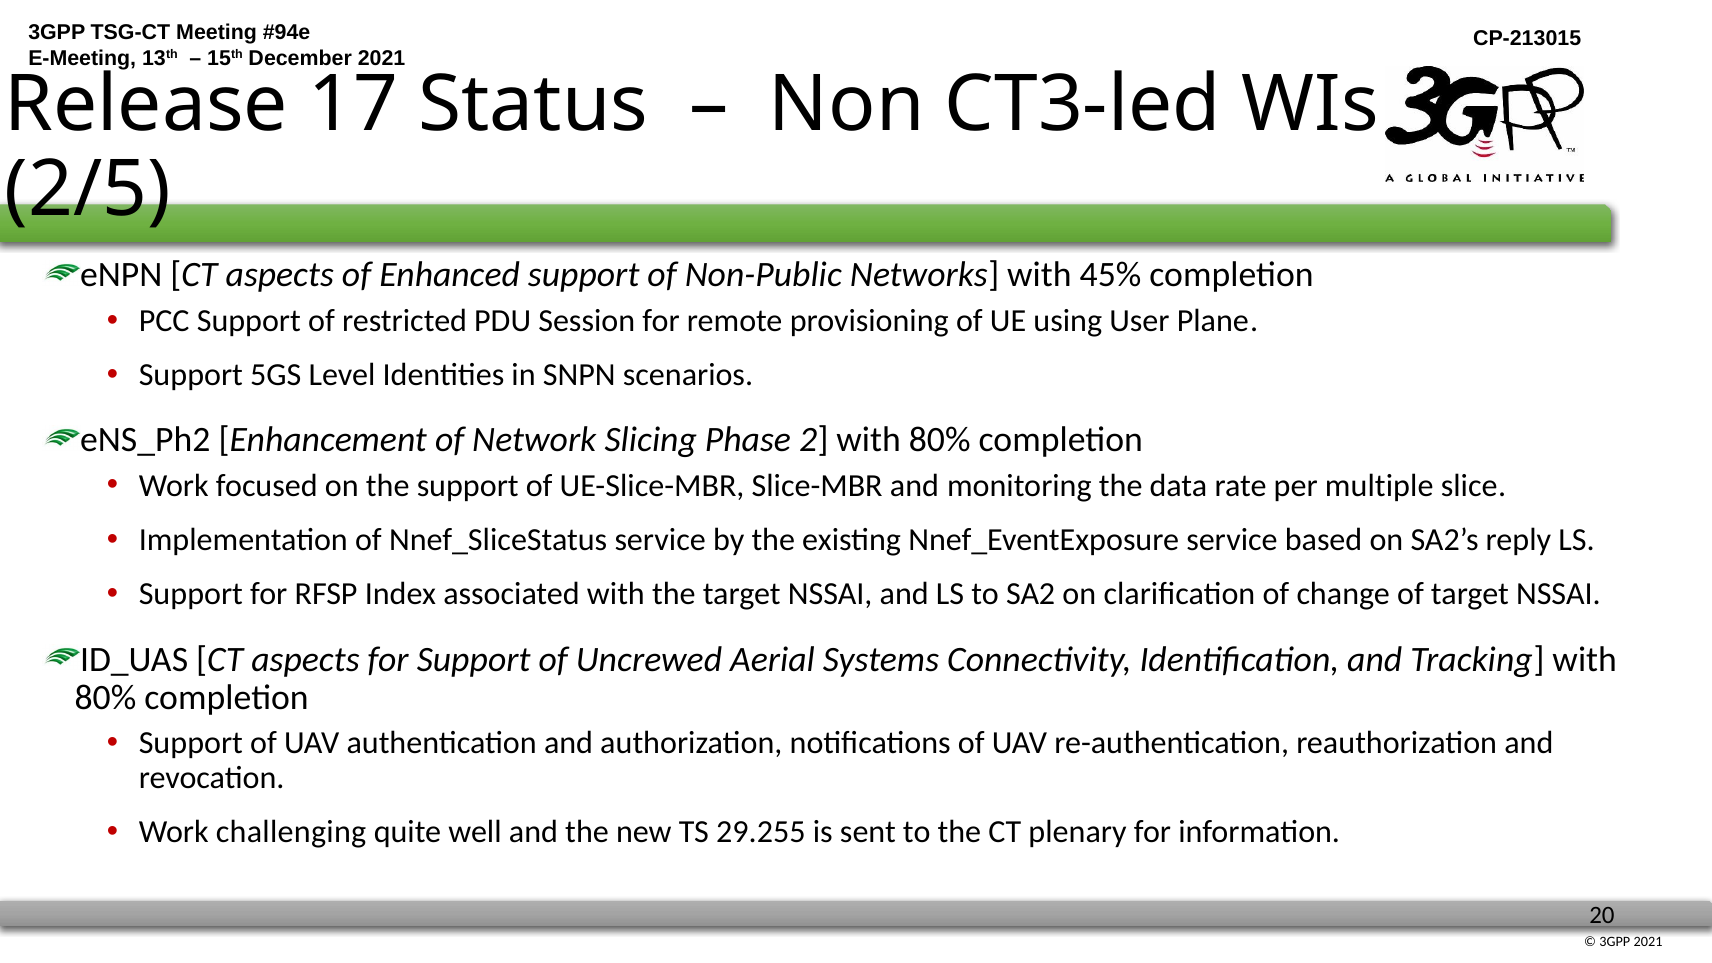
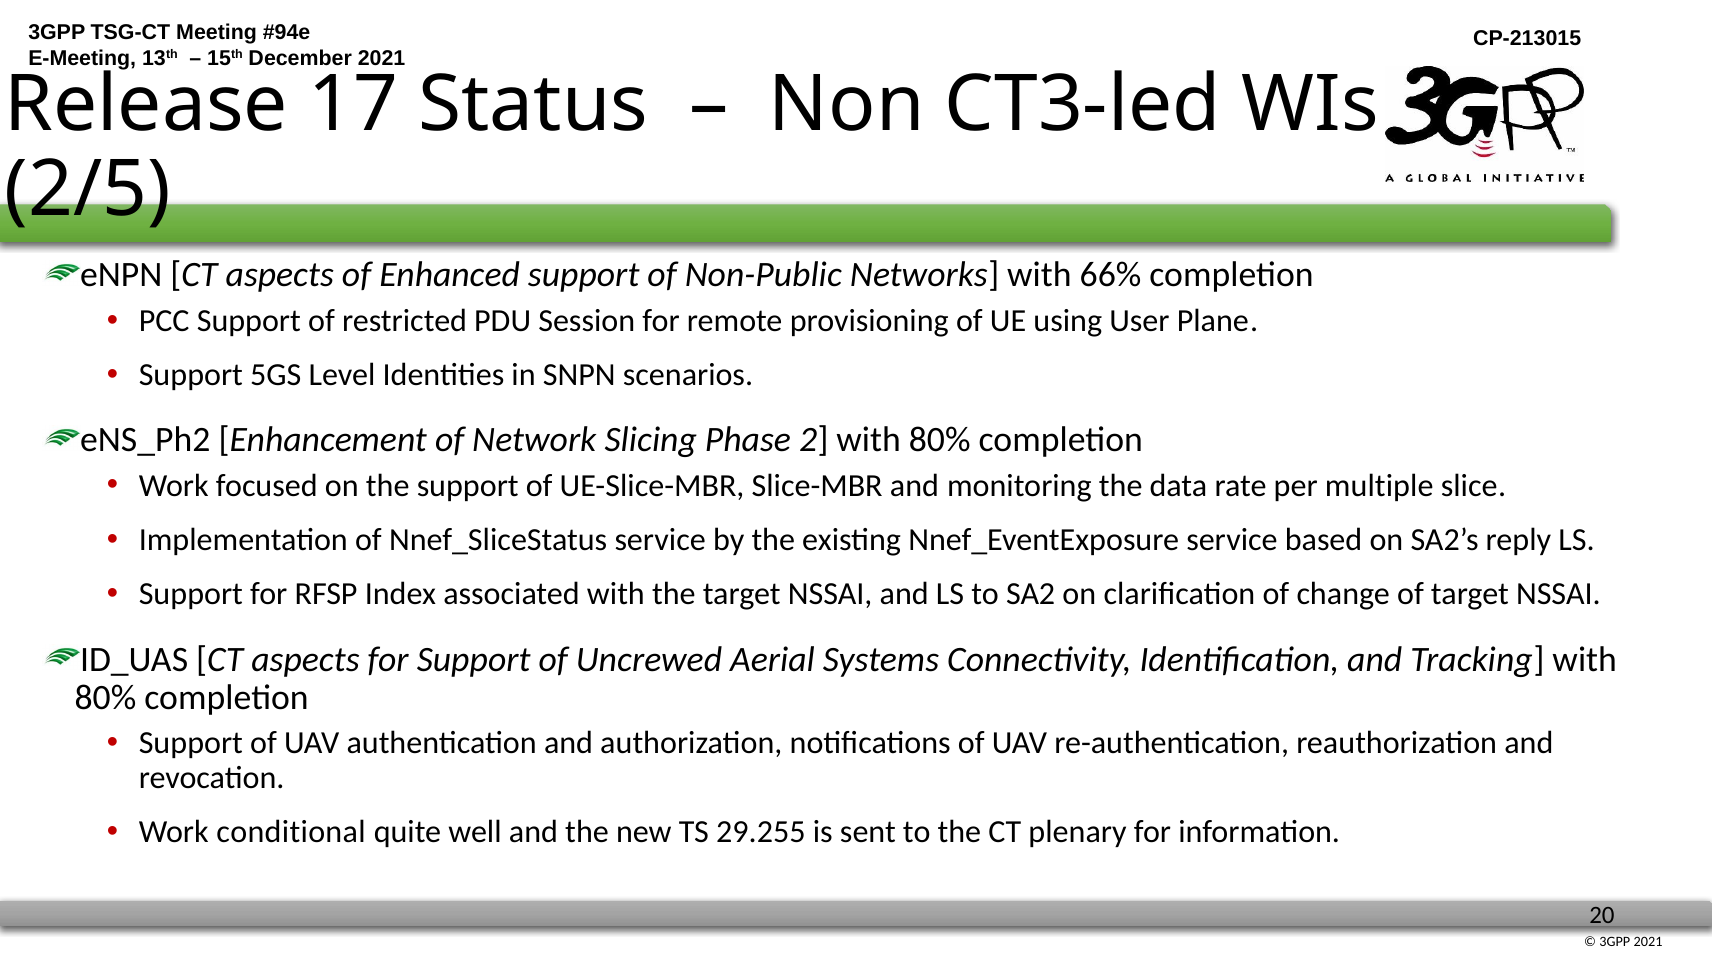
45%: 45% -> 66%
challenging: challenging -> conditional
